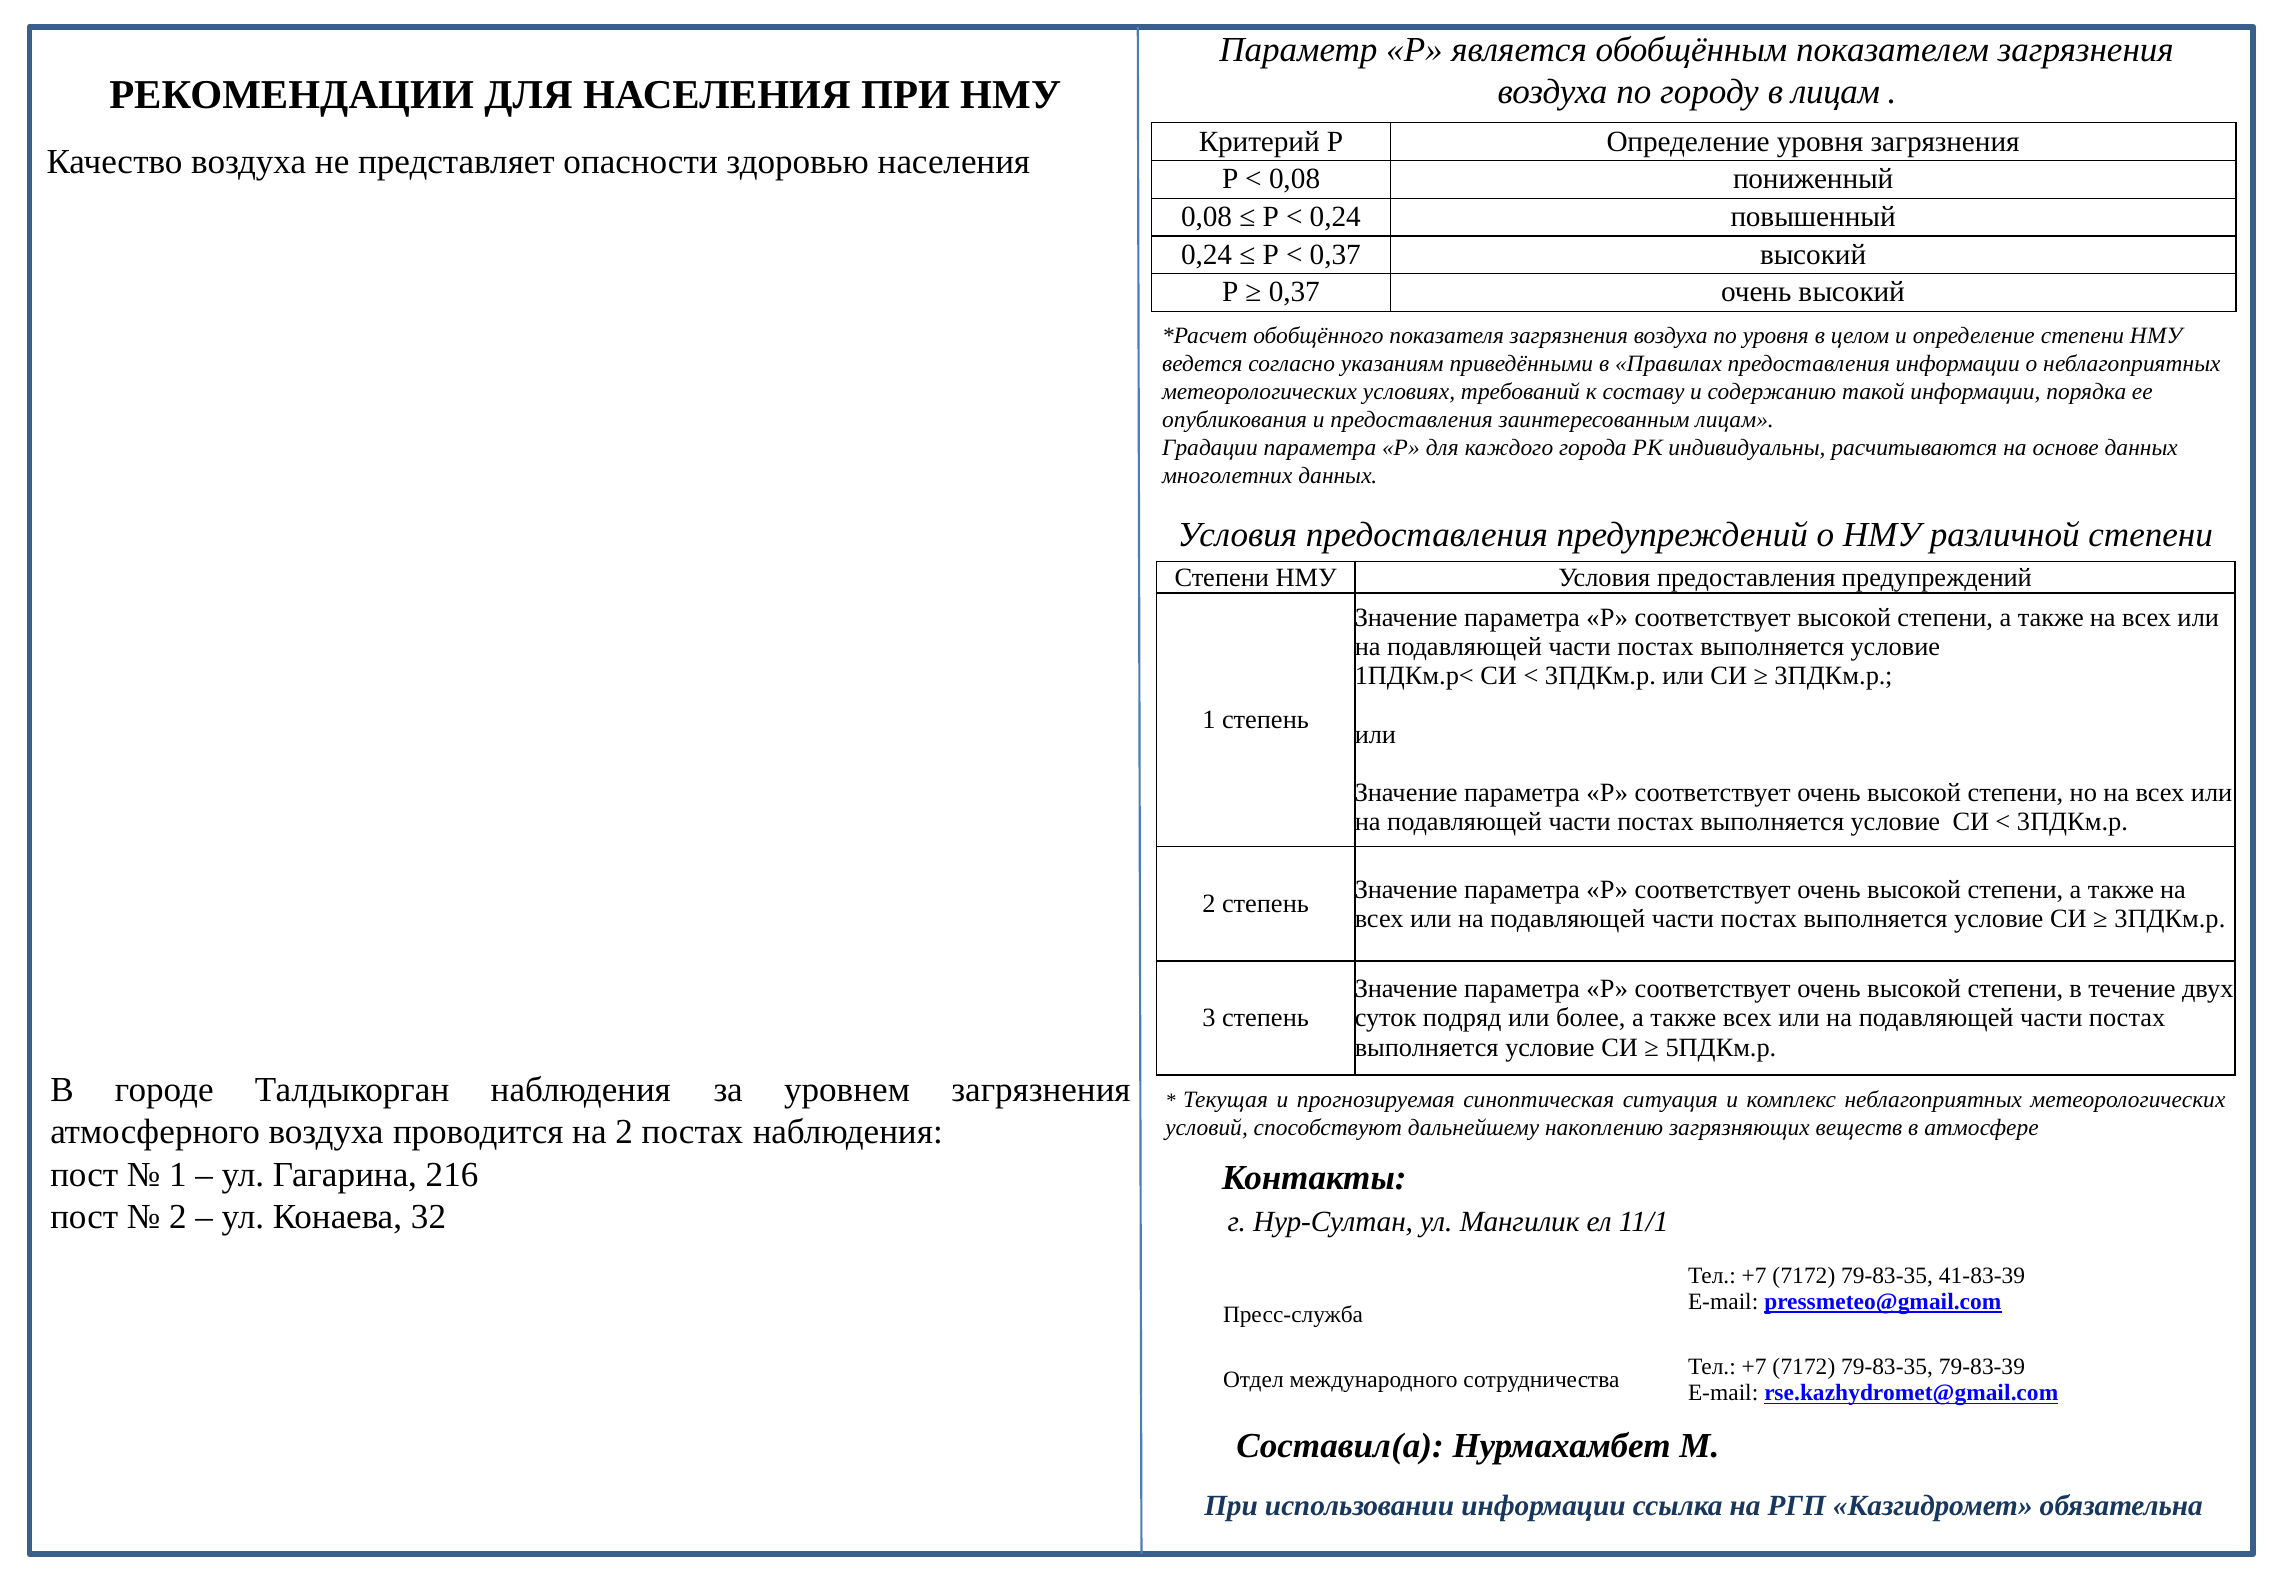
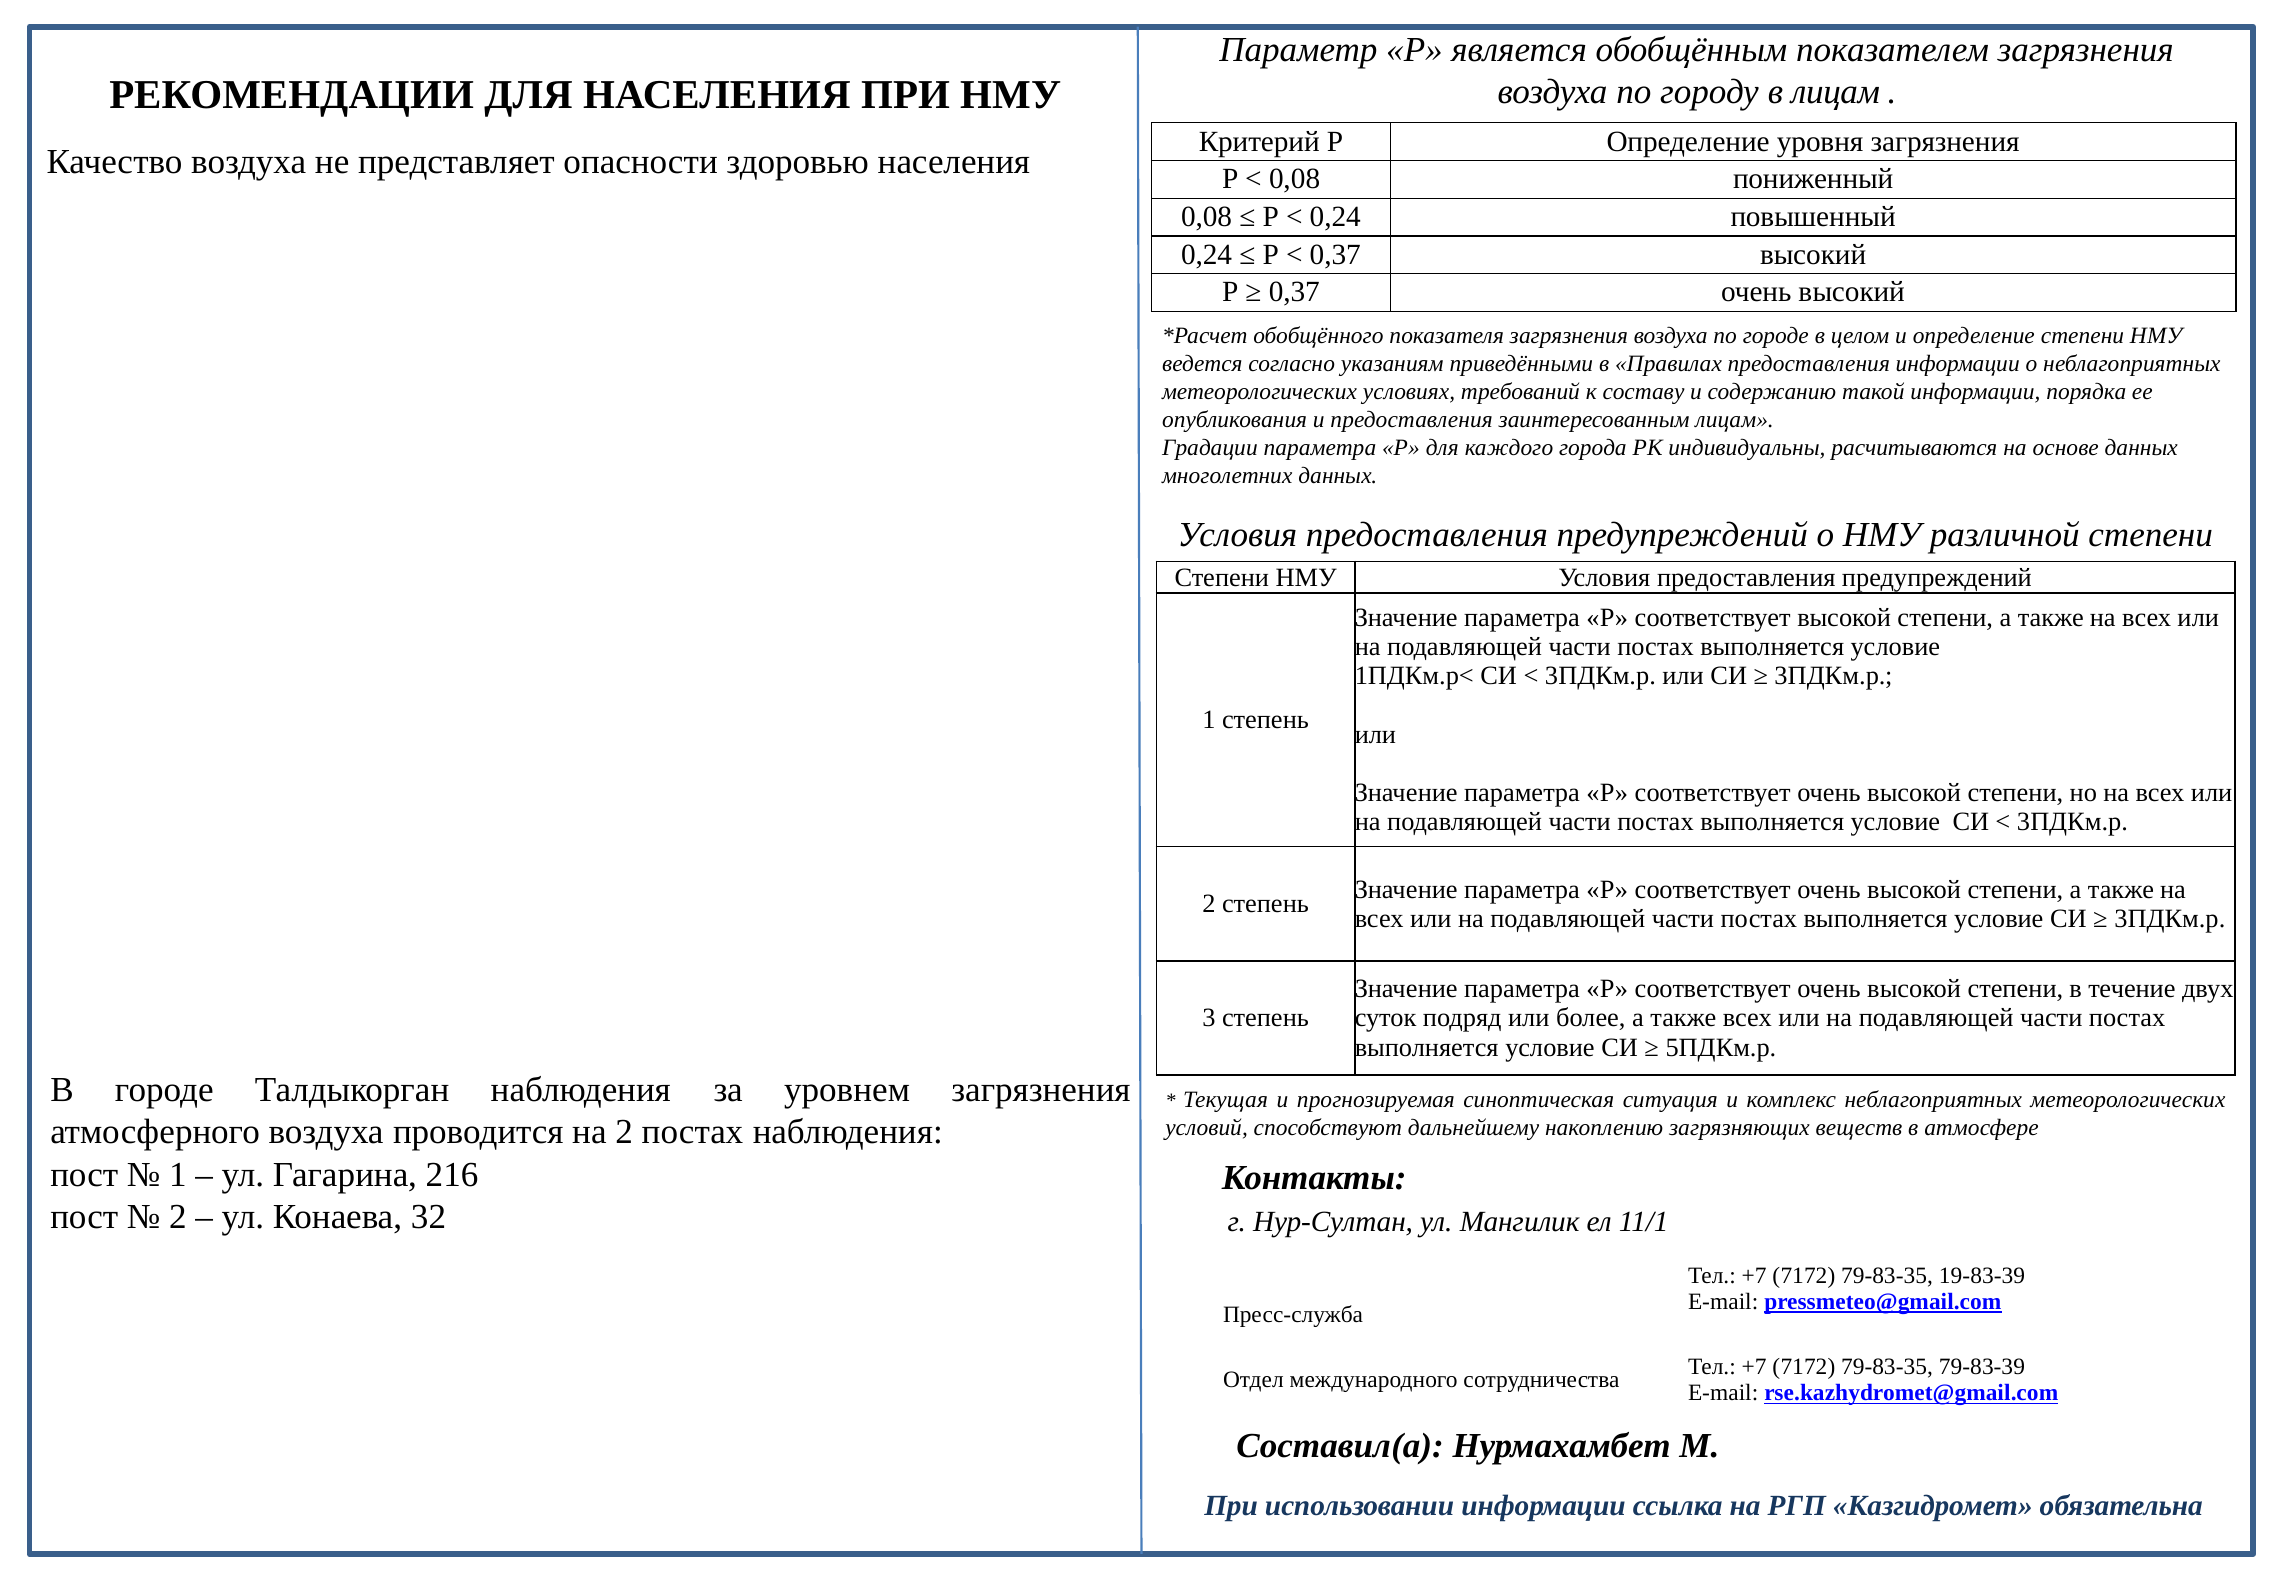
по уровня: уровня -> городе
41-83-39: 41-83-39 -> 19-83-39
